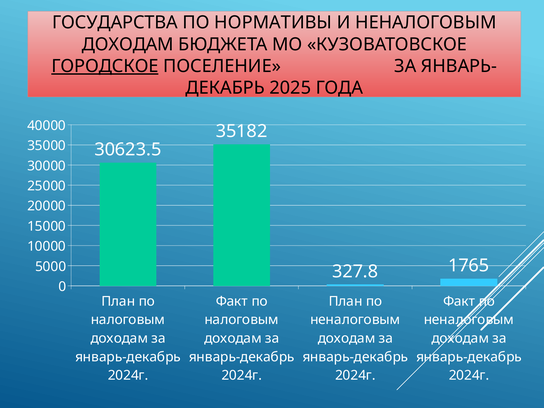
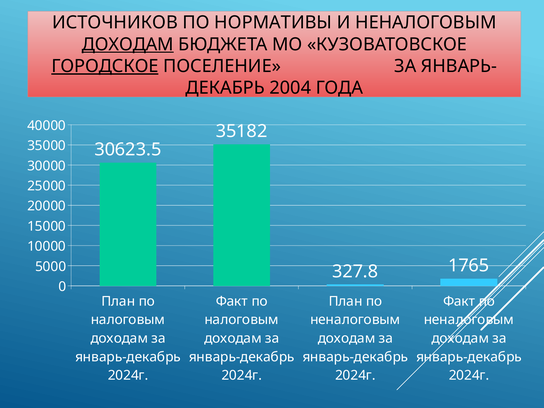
ГОСУДАРСТВА: ГОСУДАРСТВА -> ИСТОЧНИКОВ
ДОХОДАМ at (128, 44) underline: none -> present
2025: 2025 -> 2004
